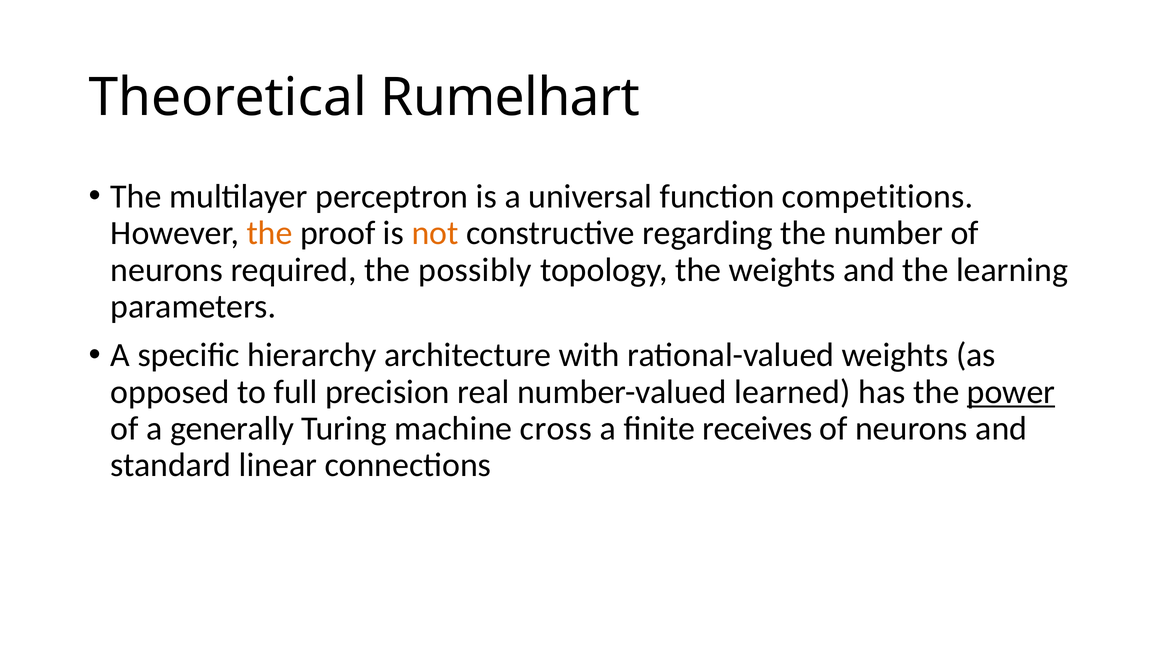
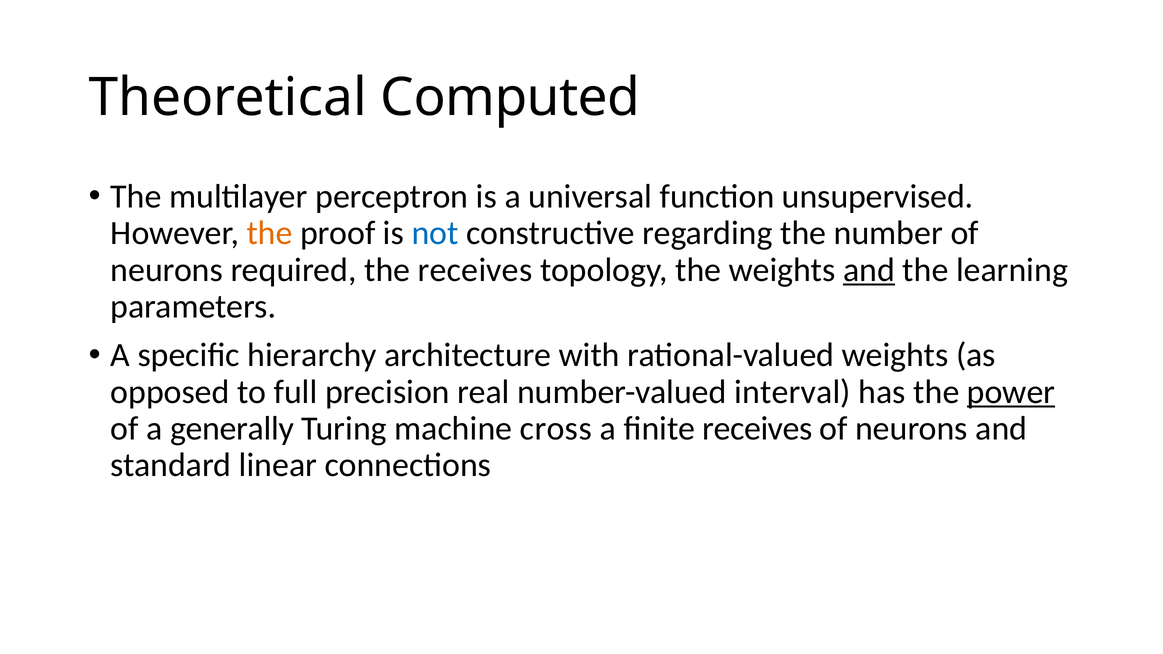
Rumelhart: Rumelhart -> Computed
competitions: competitions -> unsupervised
not colour: orange -> blue
the possibly: possibly -> receives
and at (869, 270) underline: none -> present
learned: learned -> interval
